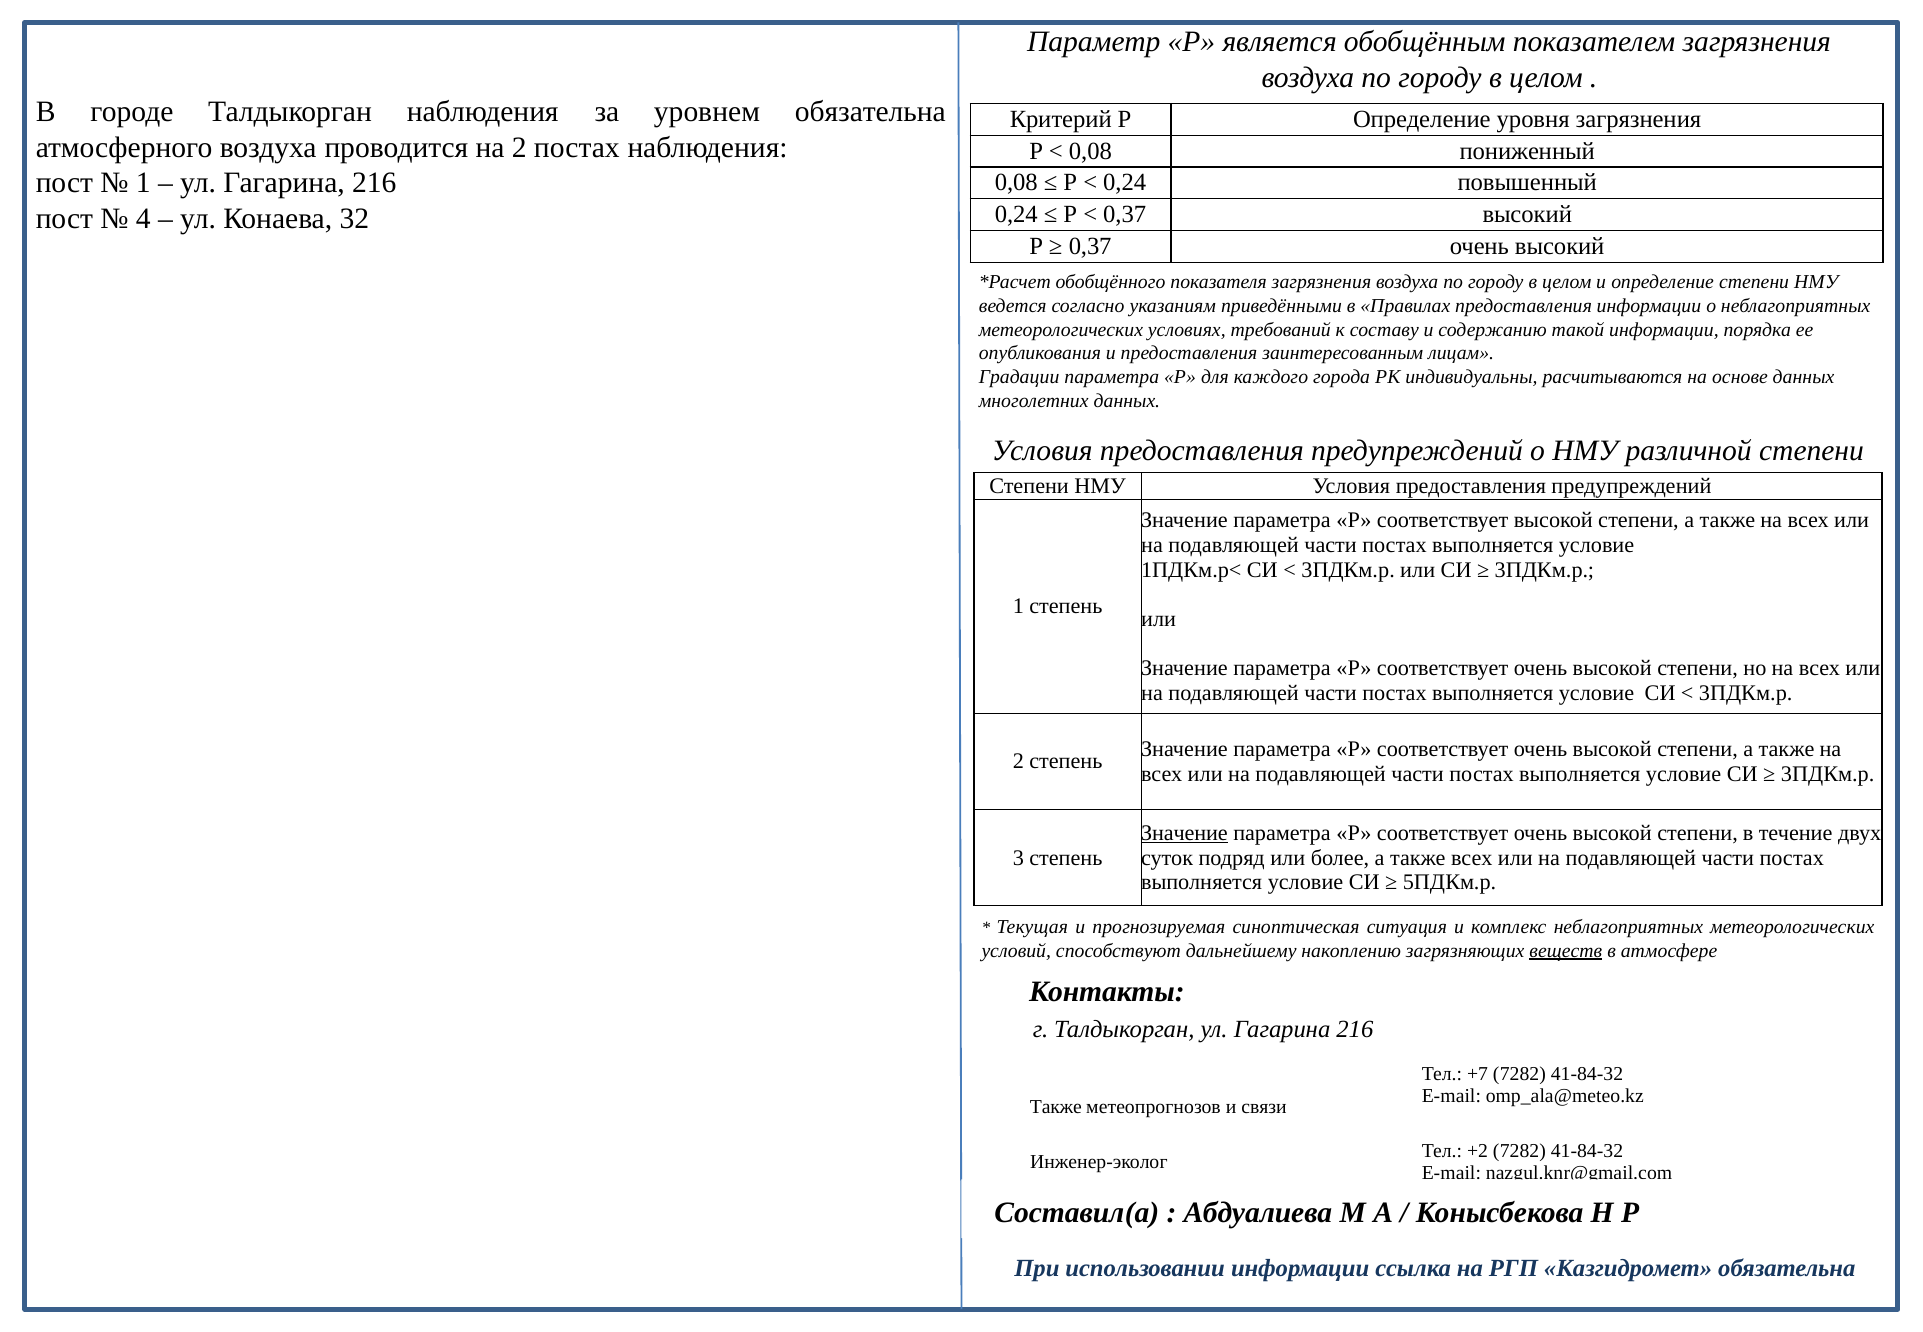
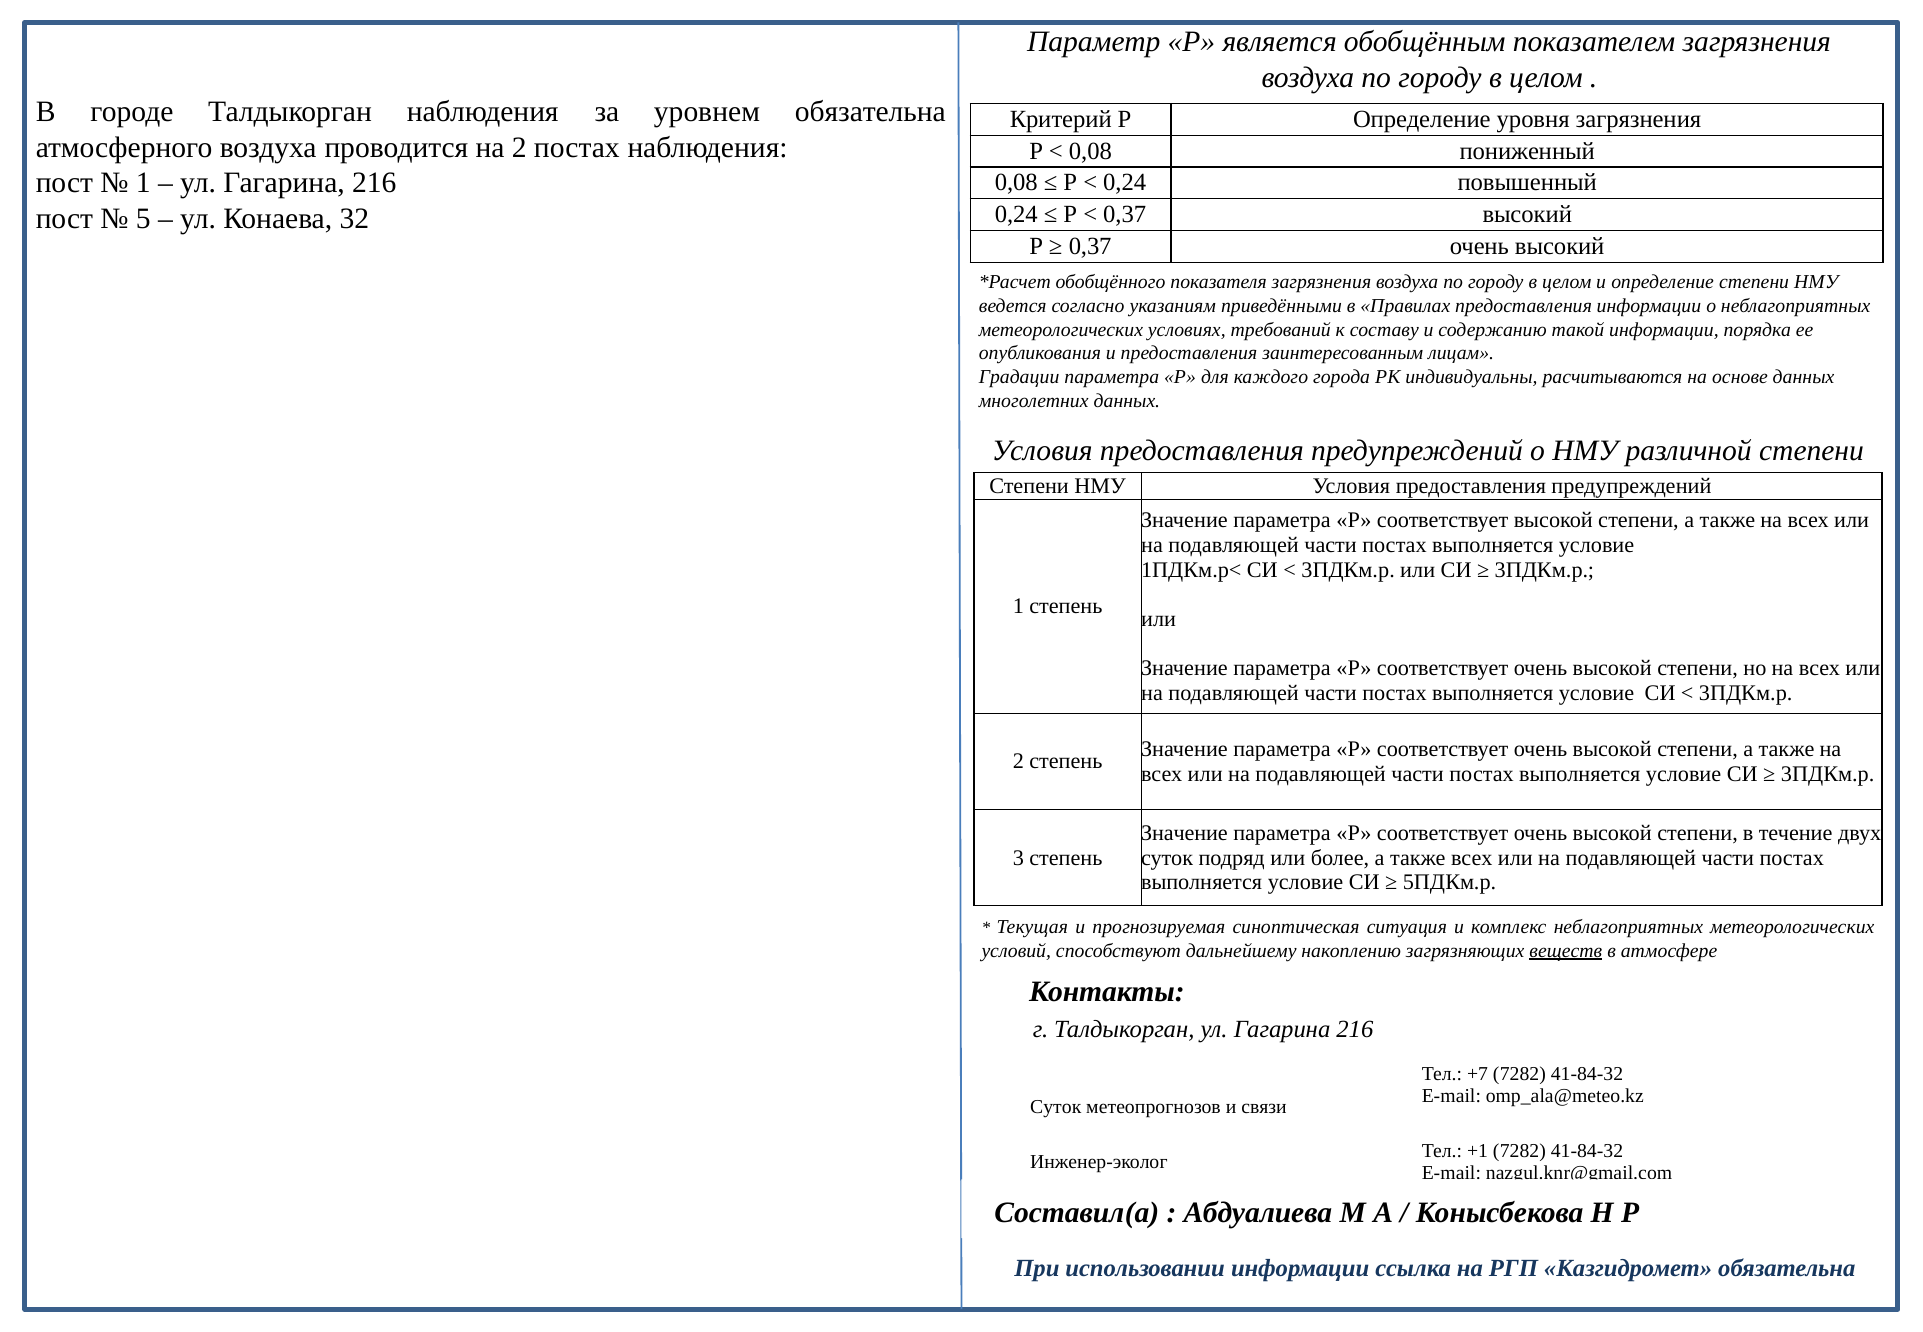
4: 4 -> 5
Значение at (1185, 833) underline: present -> none
Также at (1056, 1106): Также -> Суток
+2: +2 -> +1
